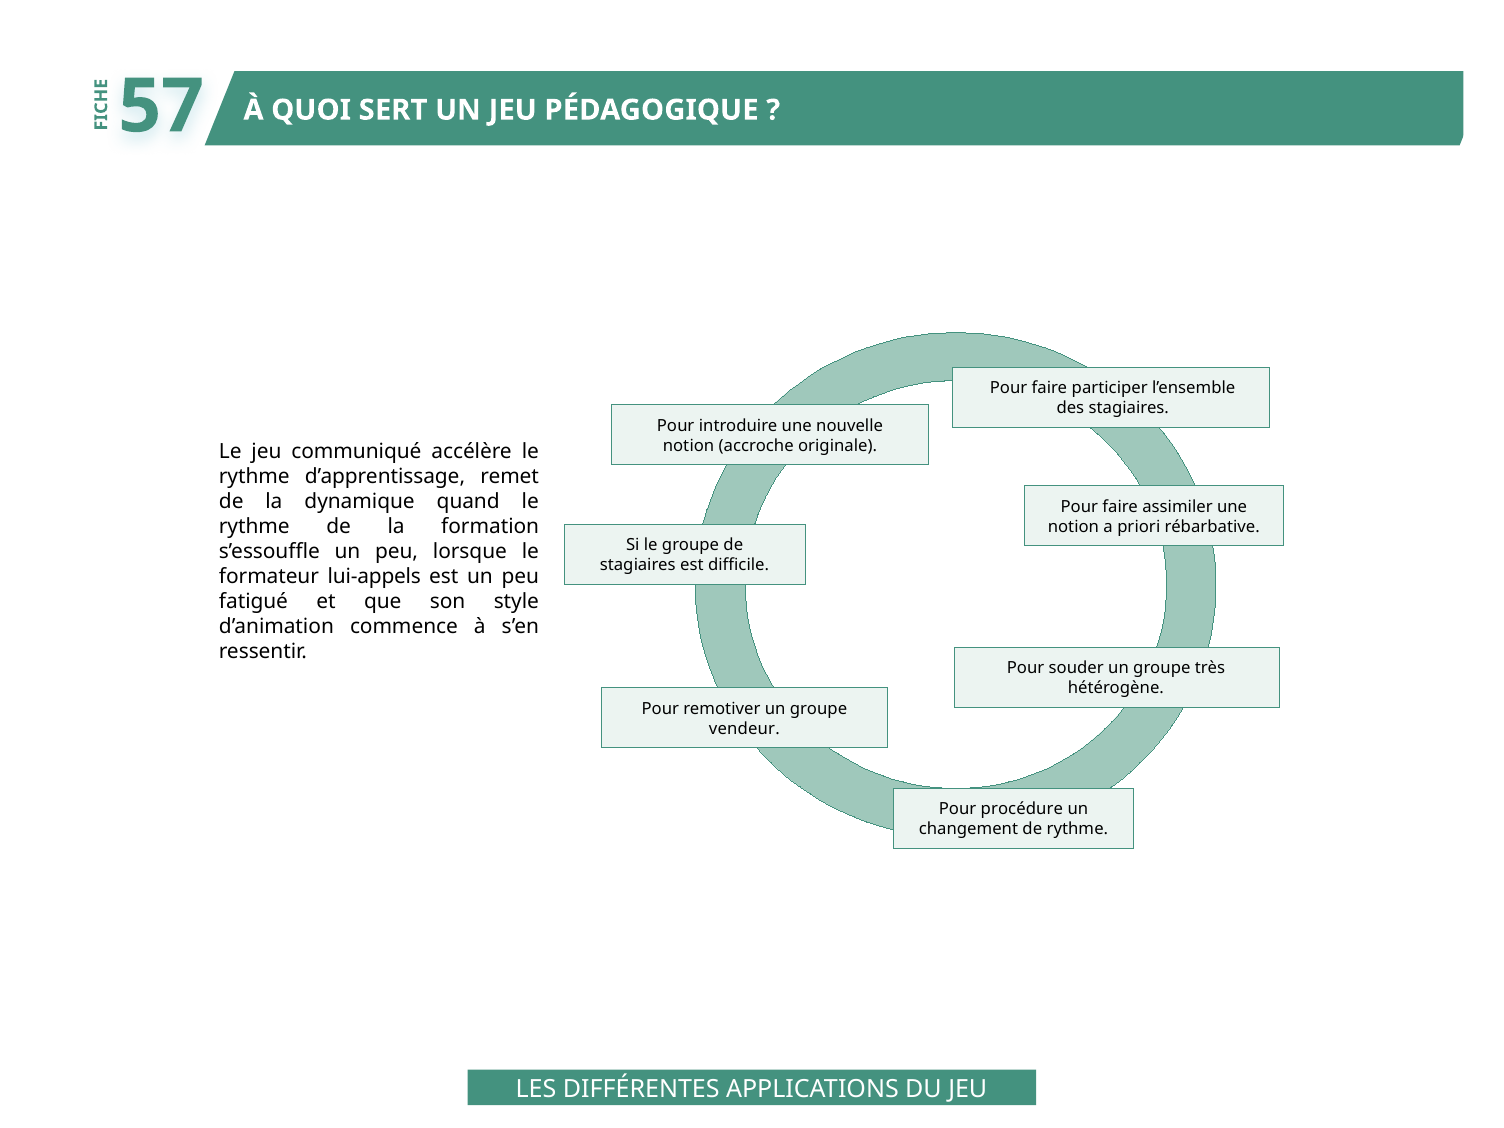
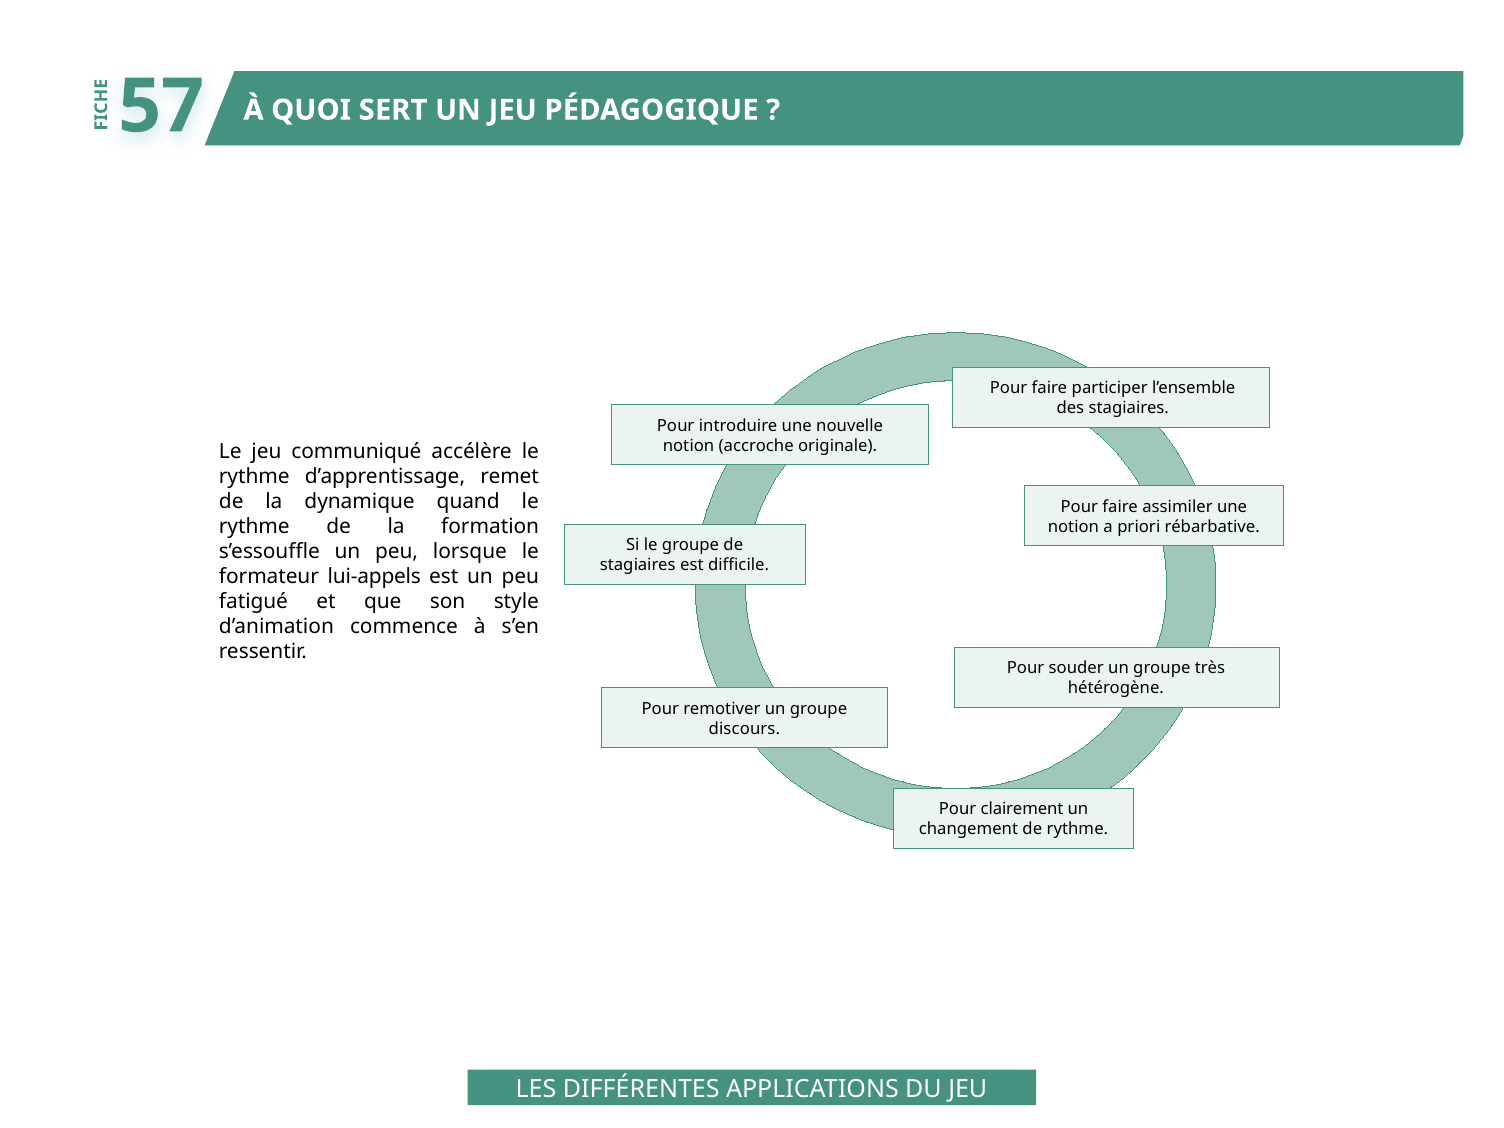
vendeur: vendeur -> discours
procédure: procédure -> clairement
